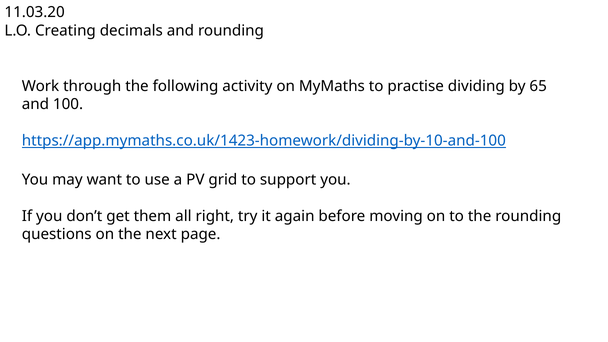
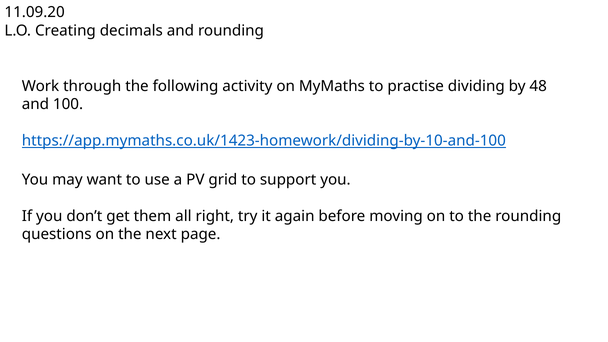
11.03.20: 11.03.20 -> 11.09.20
65: 65 -> 48
